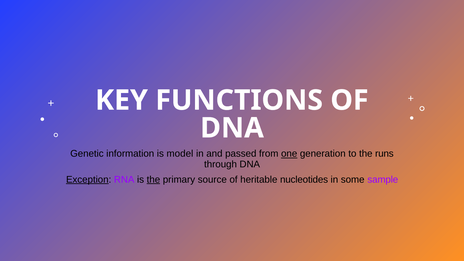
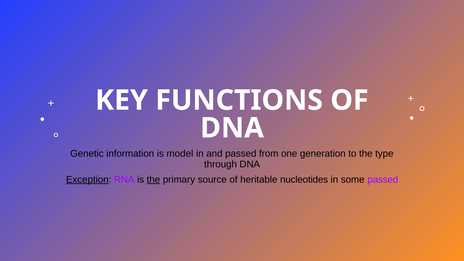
one underline: present -> none
runs: runs -> type
some sample: sample -> passed
